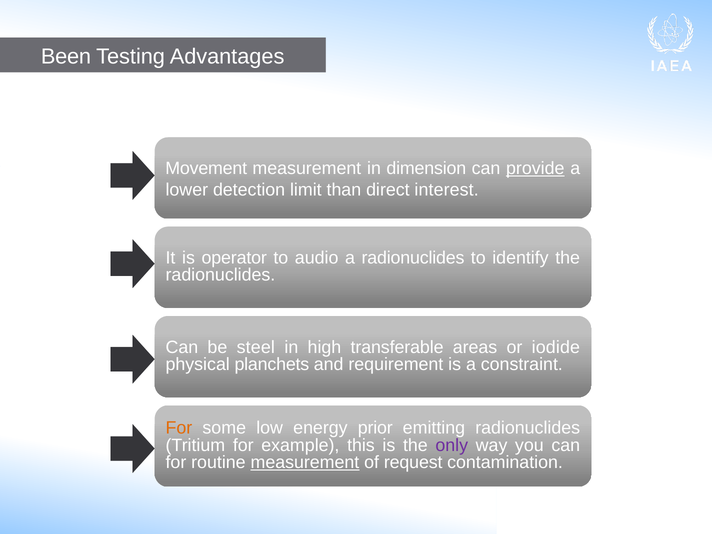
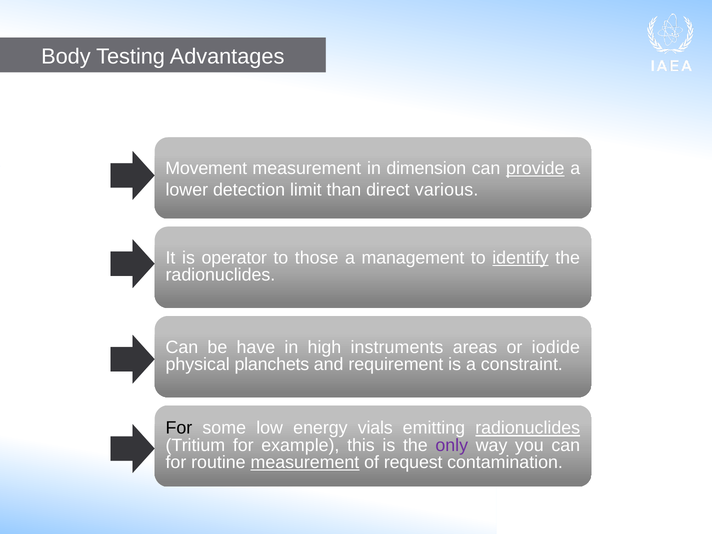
Been: Been -> Body
interest: interest -> various
audio: audio -> those
a radionuclides: radionuclides -> management
identify underline: none -> present
steel: steel -> have
transferable: transferable -> instruments
For at (179, 428) colour: orange -> black
prior: prior -> vials
radionuclides at (528, 428) underline: none -> present
